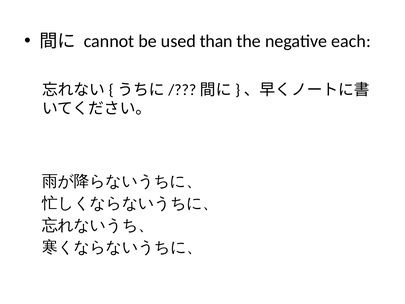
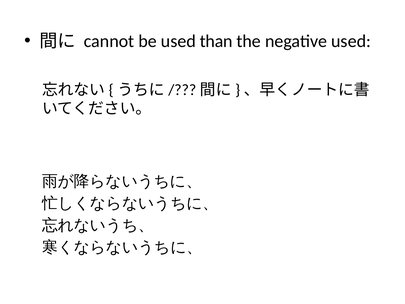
negative each: each -> used
